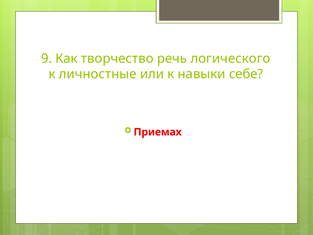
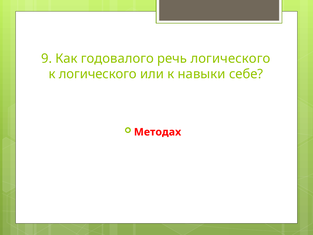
творчество: творчество -> годовалого
к личностные: личностные -> логического
Приемах: Приемах -> Методах
